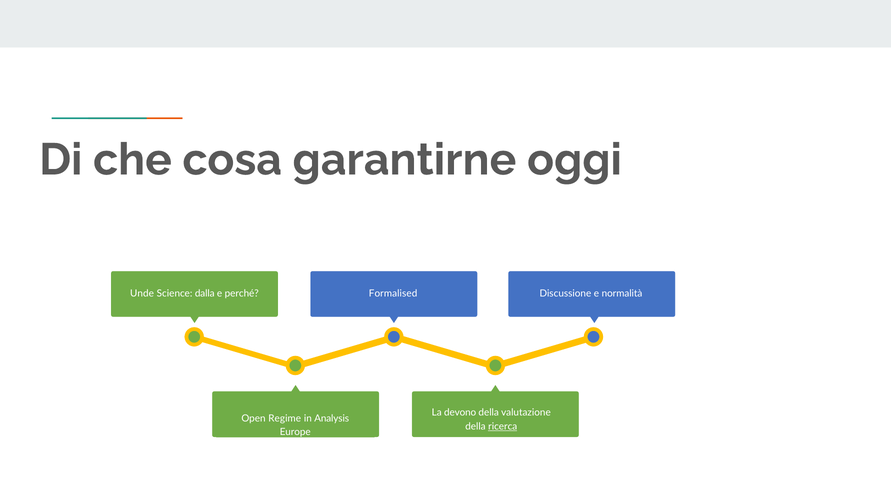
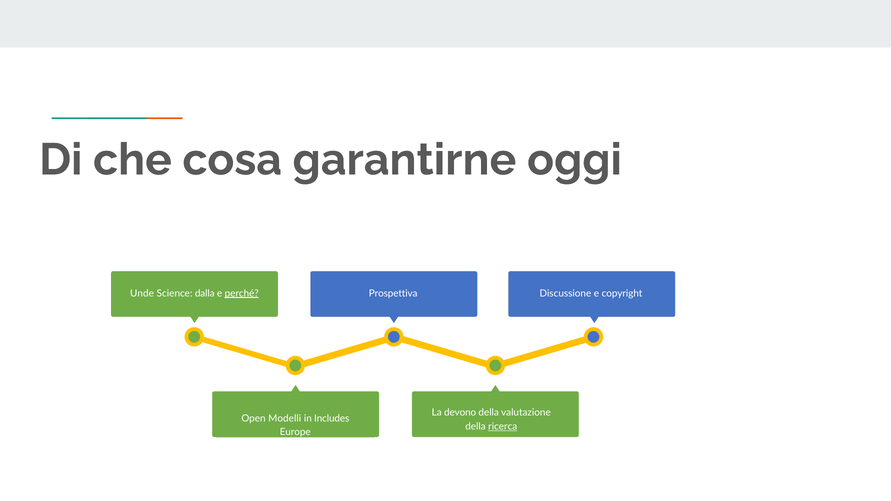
perché underline: none -> present
Formalised: Formalised -> Prospettiva
normalità: normalità -> copyright
Regime: Regime -> Modelli
Analysis: Analysis -> Includes
